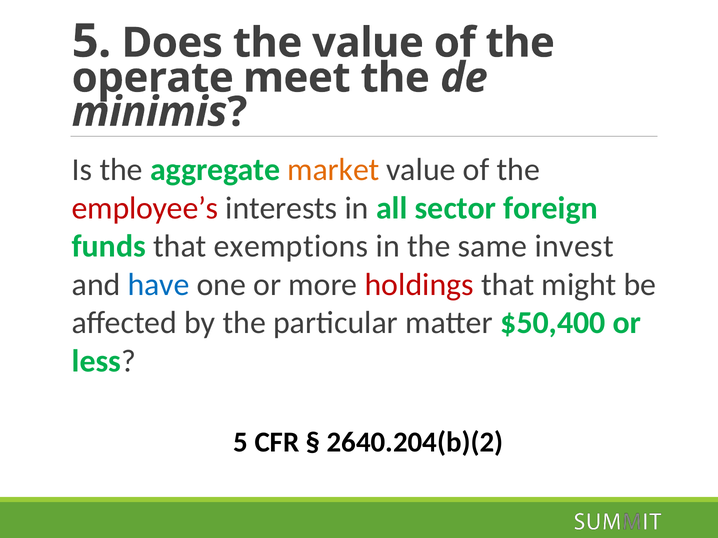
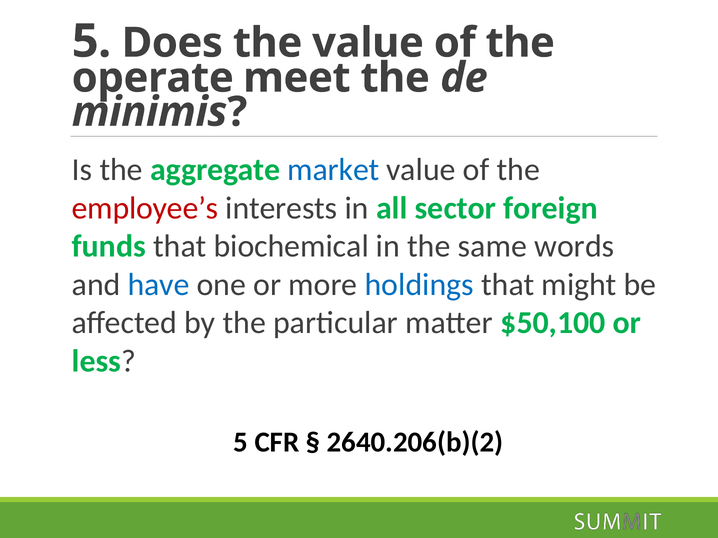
market colour: orange -> blue
exemptions: exemptions -> biochemical
invest: invest -> words
holdings colour: red -> blue
$50,400: $50,400 -> $50,100
2640.204(b)(2: 2640.204(b)(2 -> 2640.206(b)(2
